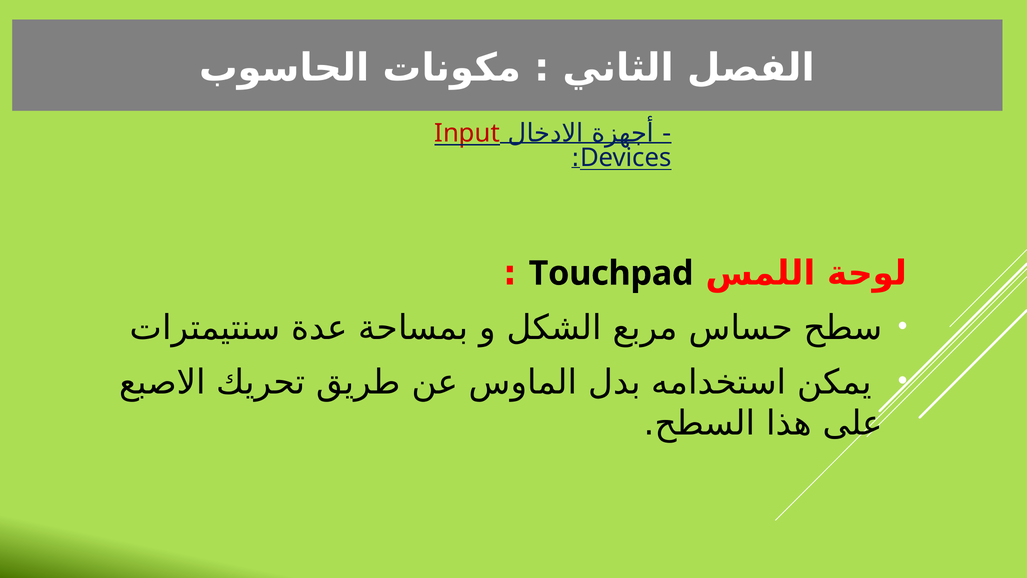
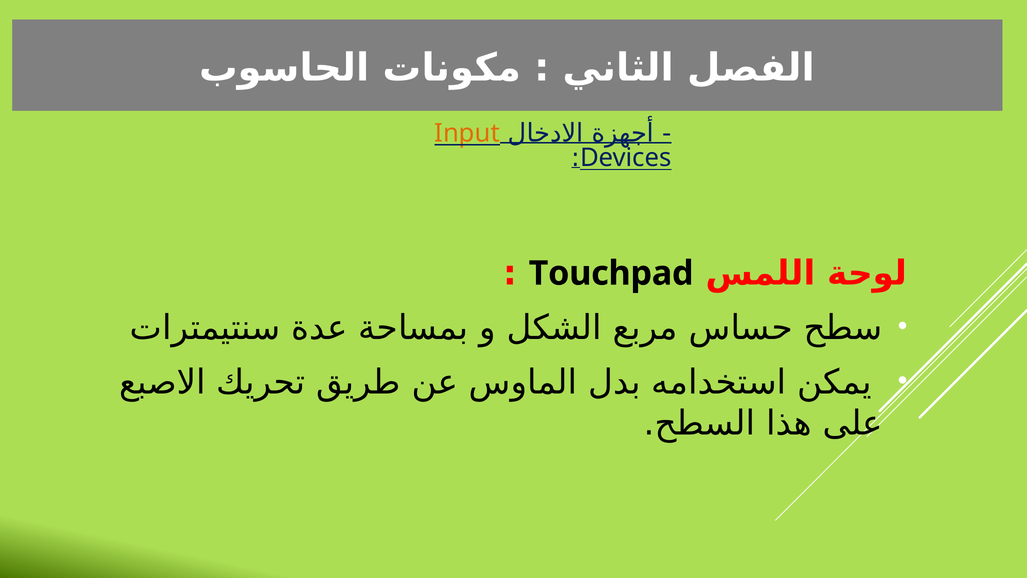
Input colour: red -> orange
